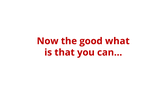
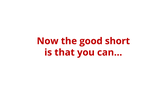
what: what -> short
